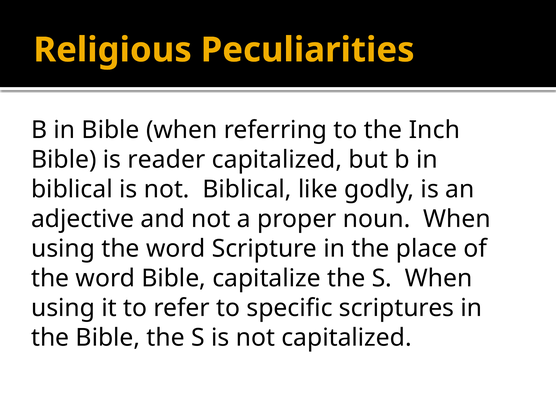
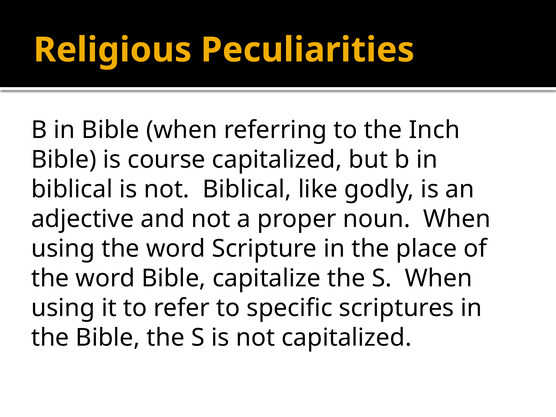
reader: reader -> course
